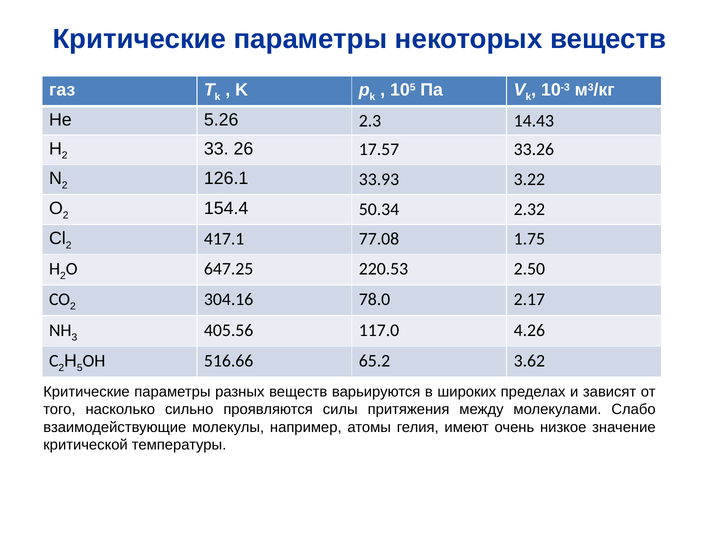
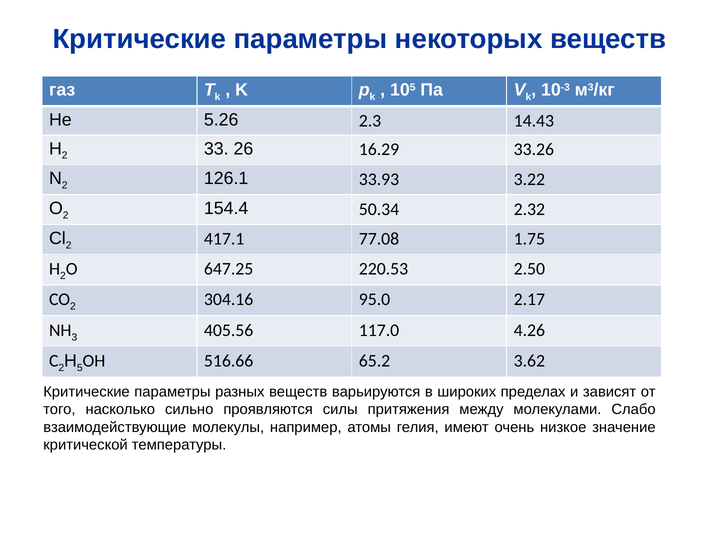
17.57: 17.57 -> 16.29
78.0: 78.0 -> 95.0
